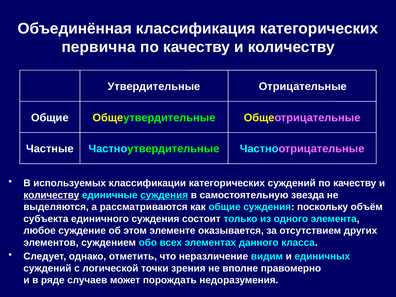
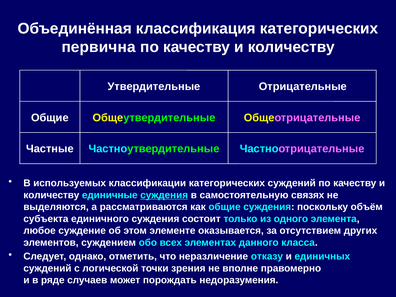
количеству at (51, 195) underline: present -> none
звезда: звезда -> связях
видим: видим -> отказу
